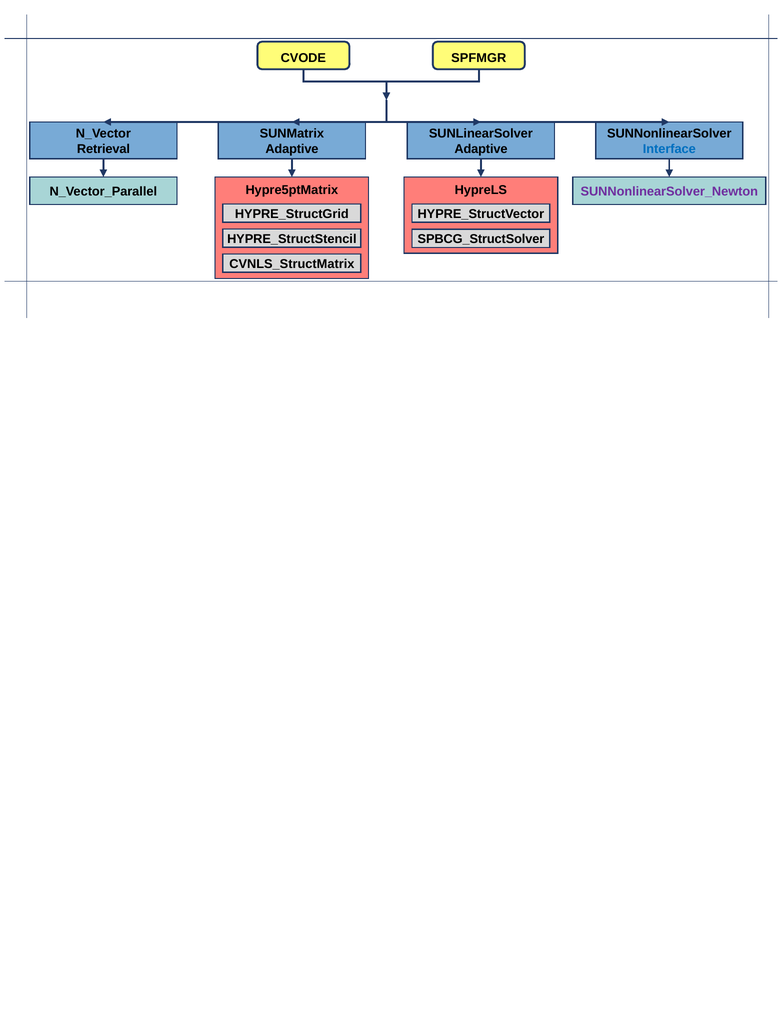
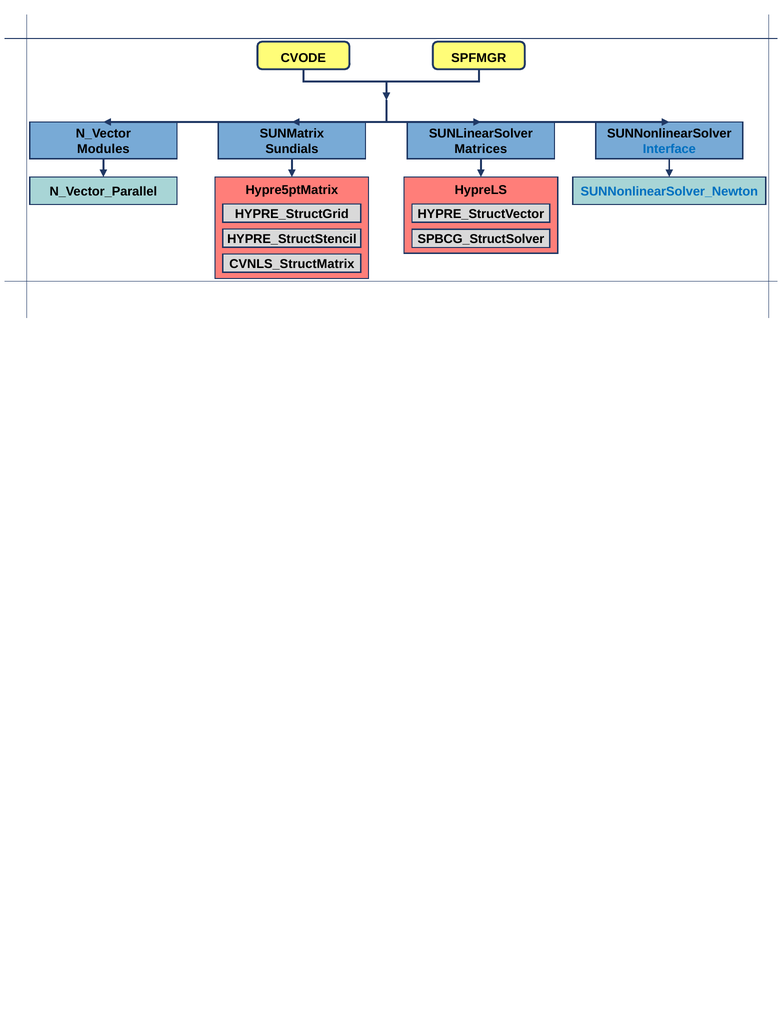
Retrieval: Retrieval -> Modules
Adaptive at (292, 149): Adaptive -> Sundials
Adaptive at (481, 149): Adaptive -> Matrices
SUNNonlinearSolver_Newton colour: purple -> blue
